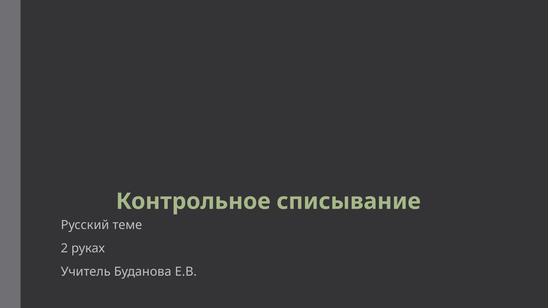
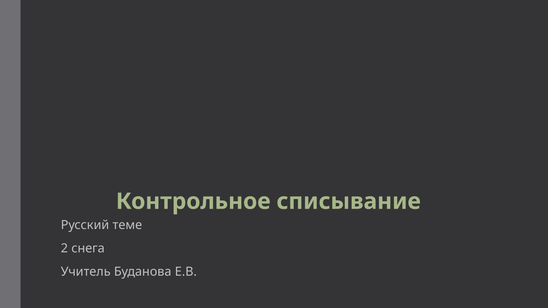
руках: руках -> снега
